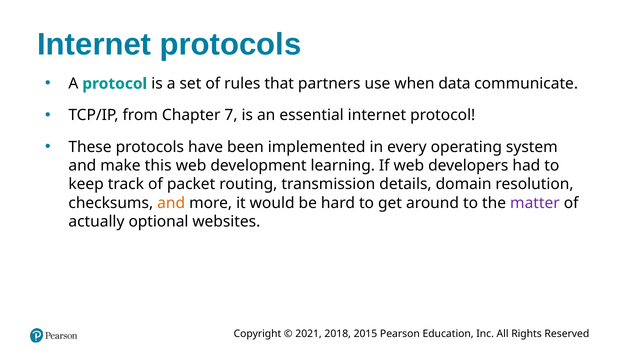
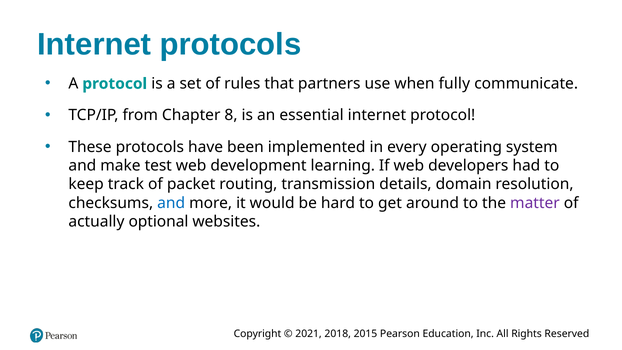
data: data -> fully
7: 7 -> 8
this: this -> test
and at (171, 203) colour: orange -> blue
